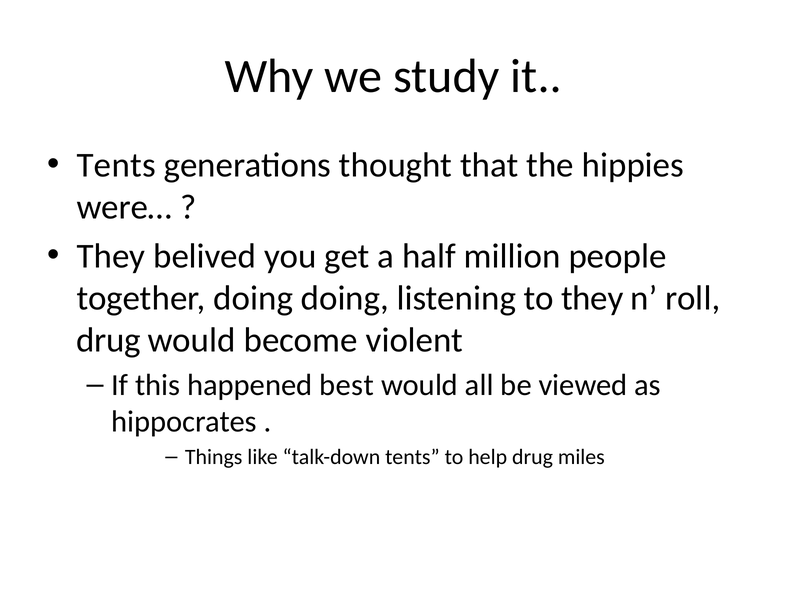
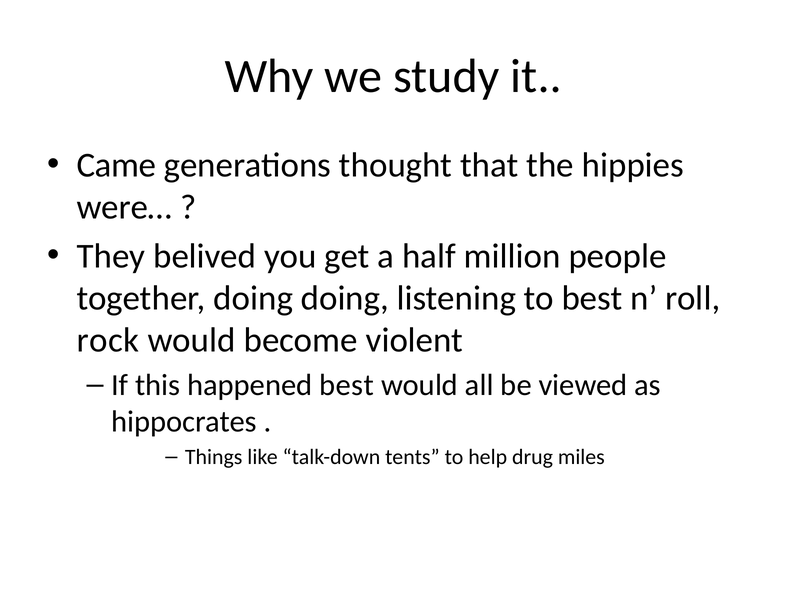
Tents at (116, 165): Tents -> Came
to they: they -> best
drug at (108, 340): drug -> rock
